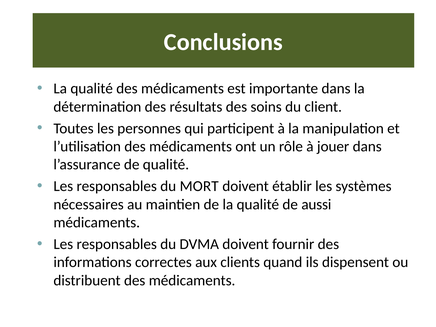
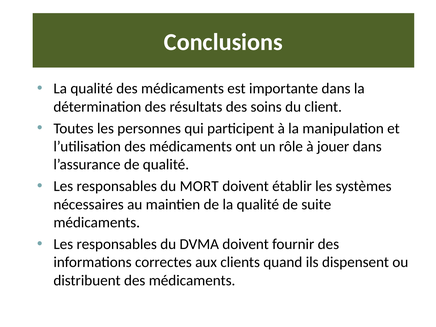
aussi: aussi -> suite
